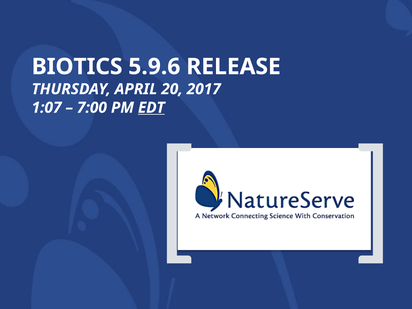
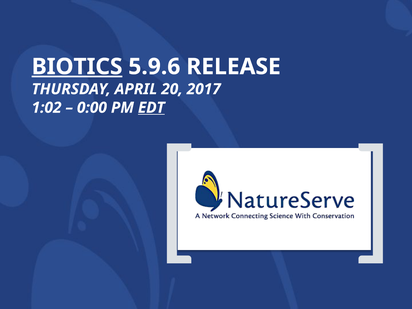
BIOTICS underline: none -> present
1:07: 1:07 -> 1:02
7:00: 7:00 -> 0:00
